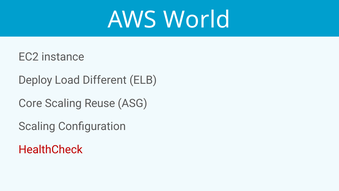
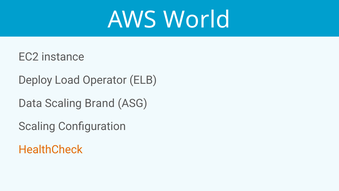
Different: Different -> Operator
Core: Core -> Data
Reuse: Reuse -> Brand
HealthCheck colour: red -> orange
